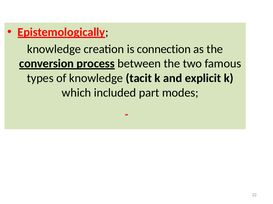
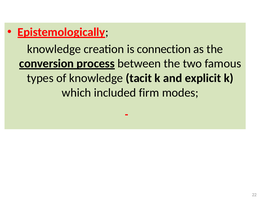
part: part -> firm
